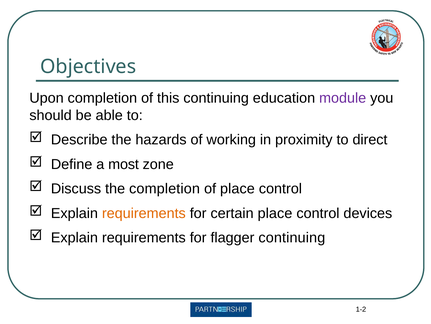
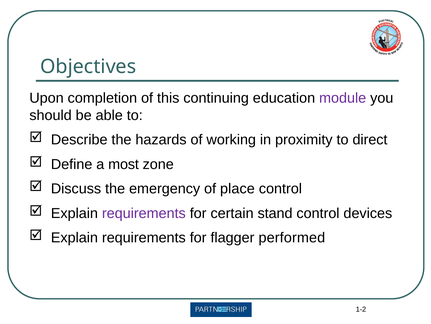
the completion: completion -> emergency
requirements at (144, 213) colour: orange -> purple
certain place: place -> stand
flagger continuing: continuing -> performed
